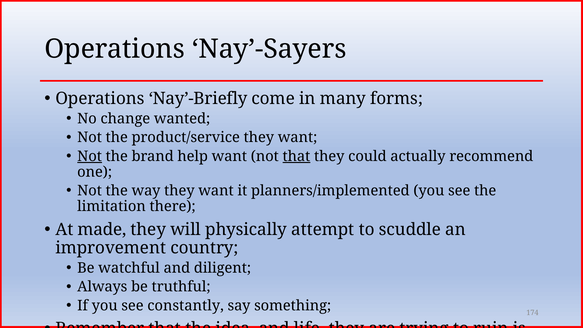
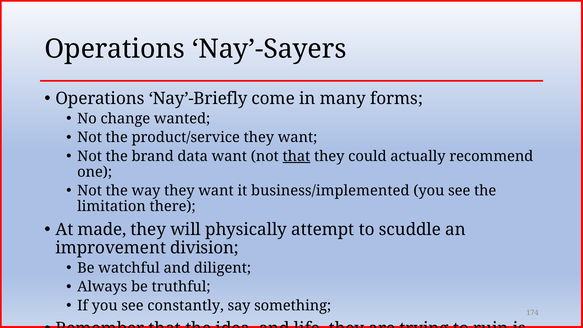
Not at (90, 156) underline: present -> none
help: help -> data
planners/implemented: planners/implemented -> business/implemented
country: country -> division
